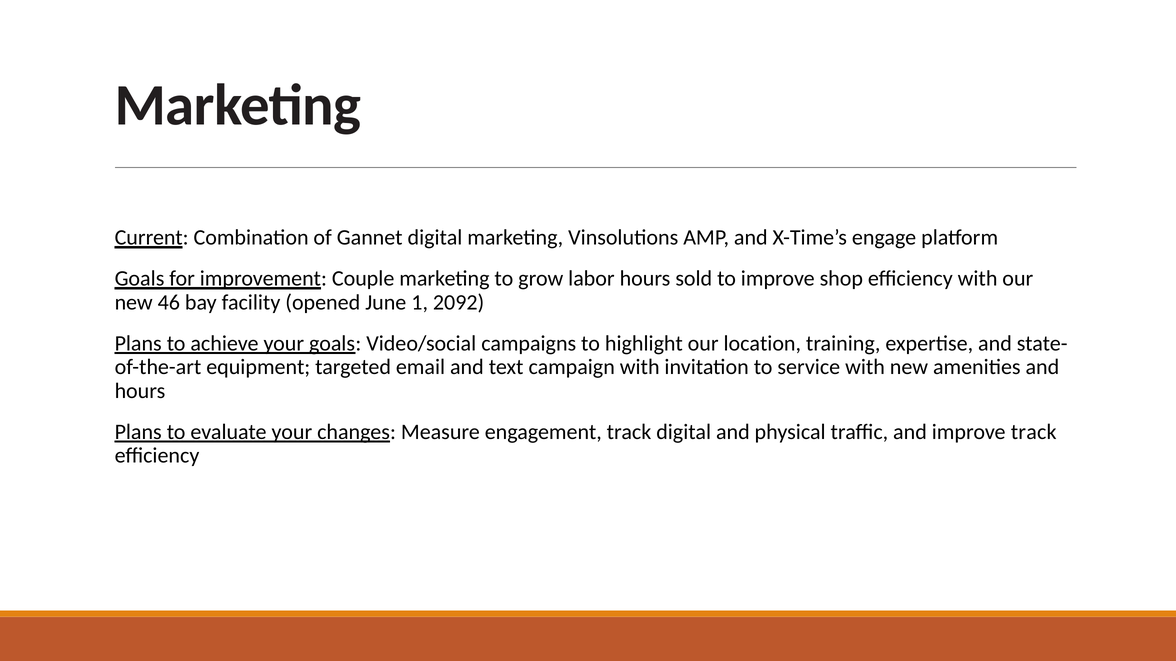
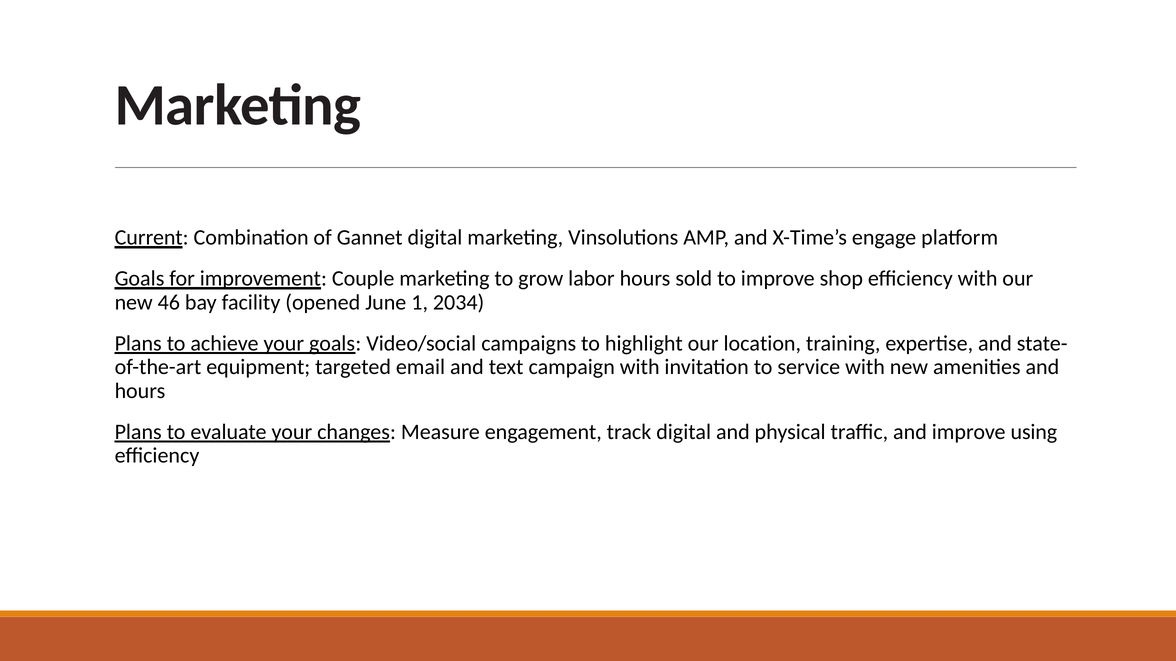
2092: 2092 -> 2034
improve track: track -> using
